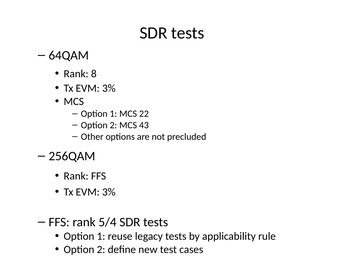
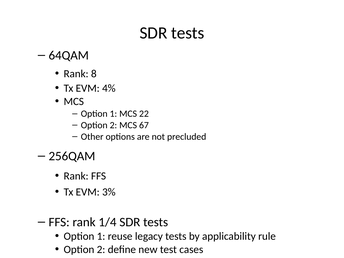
3% at (109, 88): 3% -> 4%
43: 43 -> 67
5/4: 5/4 -> 1/4
